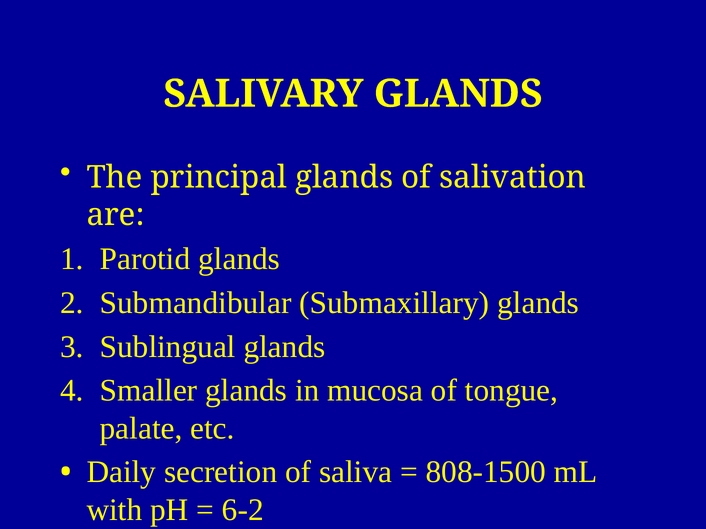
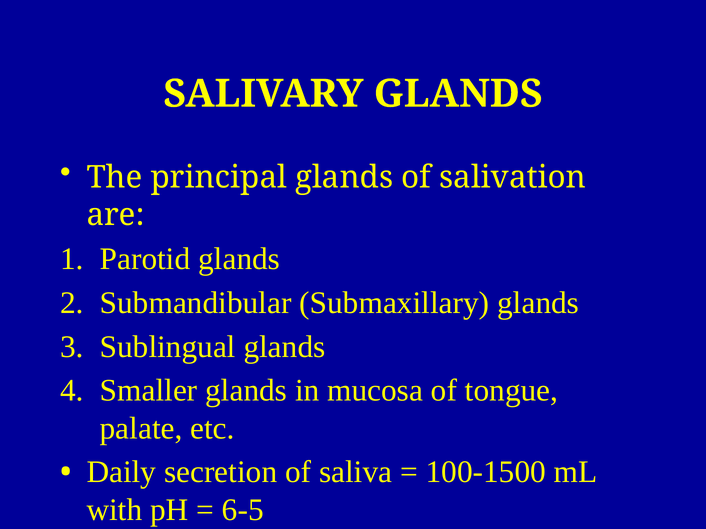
808-1500: 808-1500 -> 100-1500
6-2: 6-2 -> 6-5
